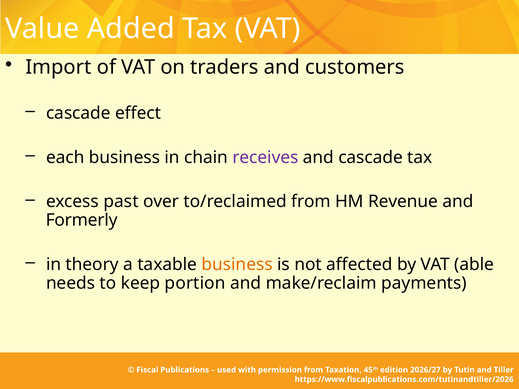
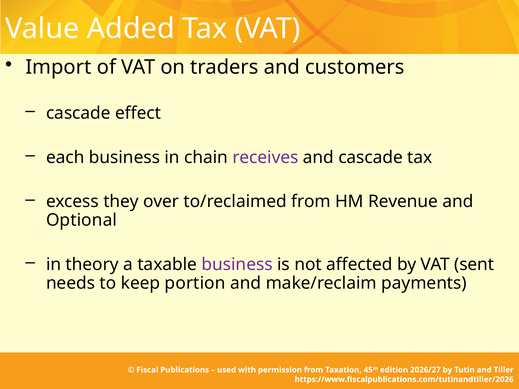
past: past -> they
Formerly: Formerly -> Optional
business at (237, 265) colour: orange -> purple
able: able -> sent
